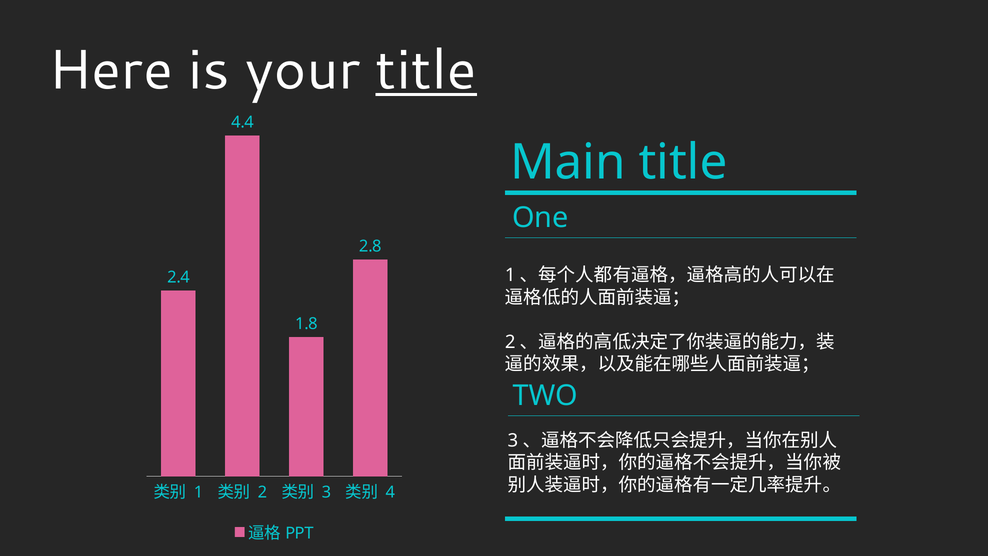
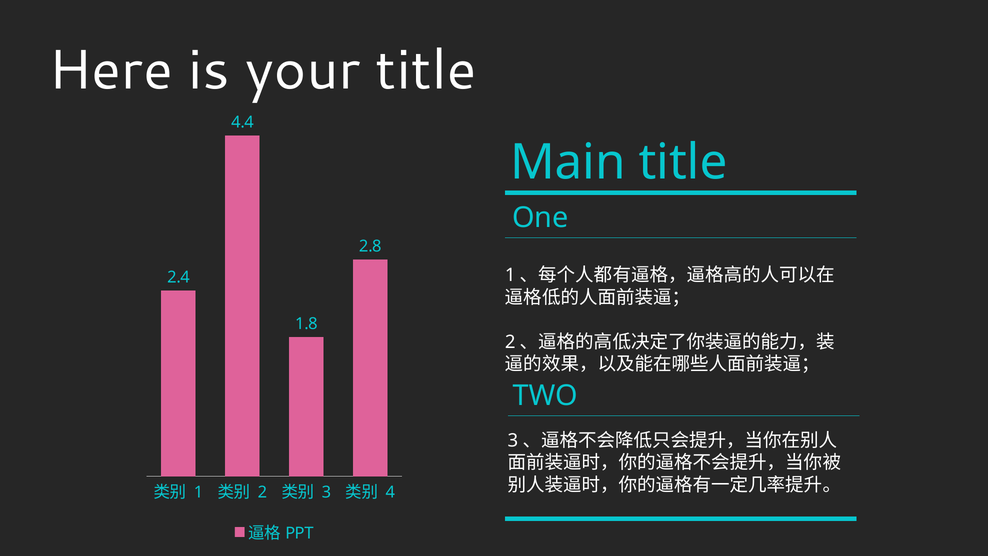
title at (426, 71) underline: present -> none
